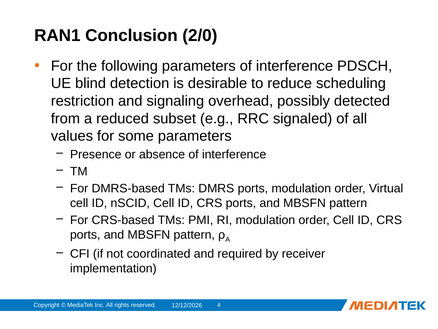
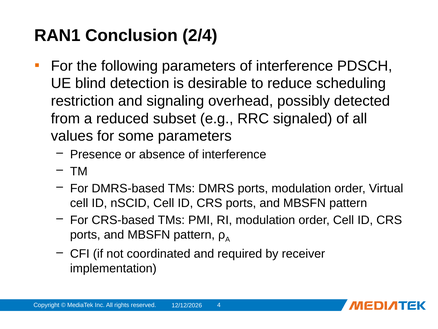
2/0: 2/0 -> 2/4
